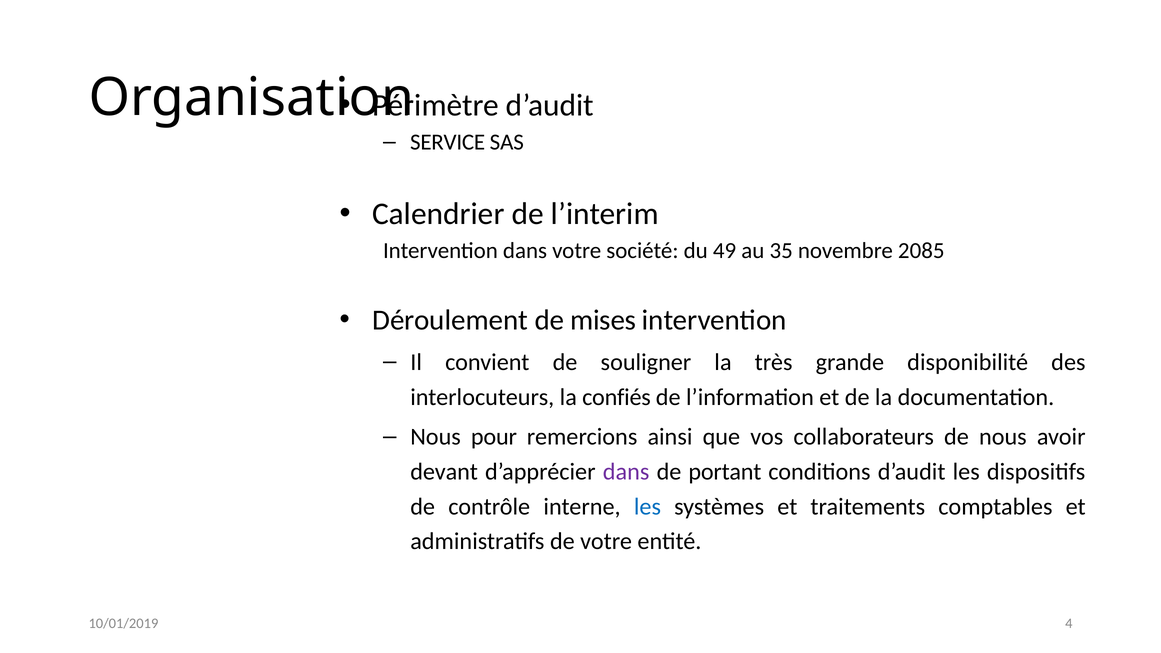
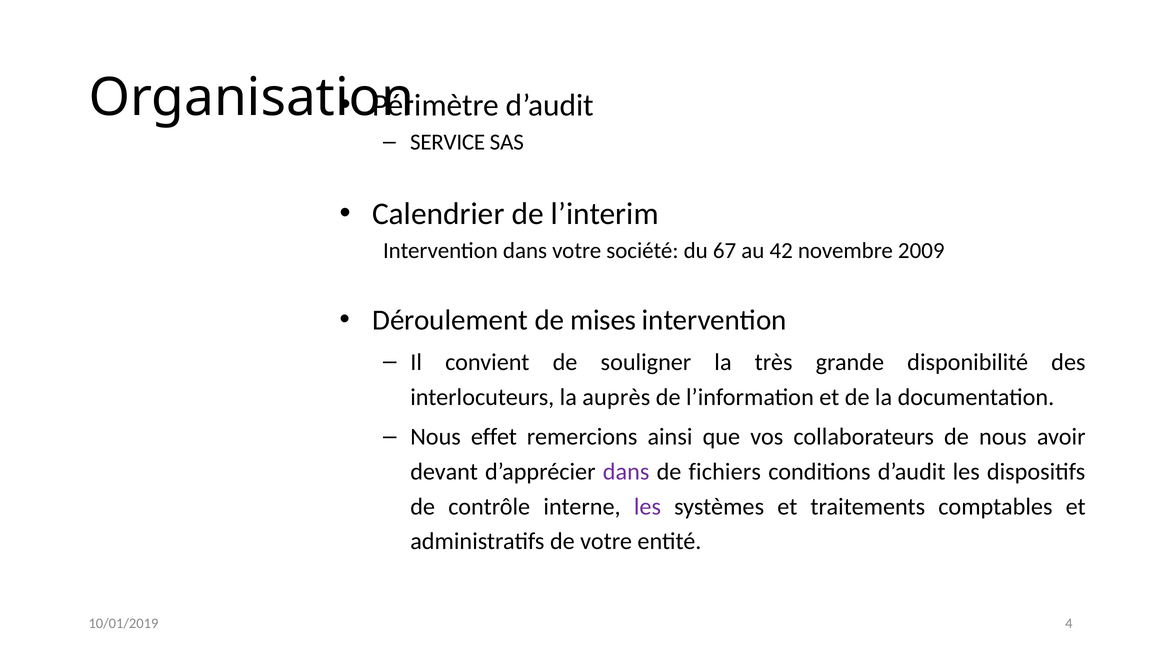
49: 49 -> 67
35: 35 -> 42
2085: 2085 -> 2009
confiés: confiés -> auprès
pour: pour -> effet
portant: portant -> fichiers
les at (647, 507) colour: blue -> purple
